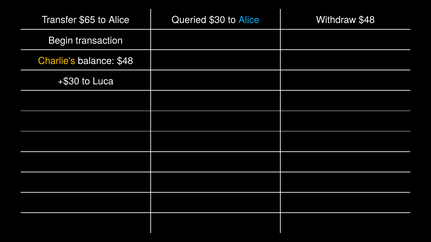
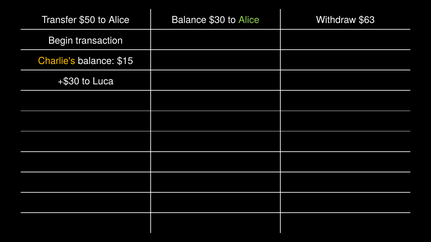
$65: $65 -> $50
Alice Queried: Queried -> Balance
Alice at (249, 20) colour: light blue -> light green
Withdraw $48: $48 -> $63
balance $48: $48 -> $15
